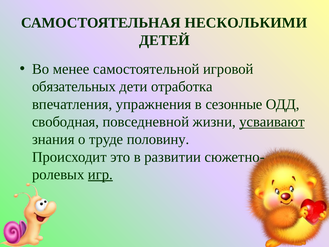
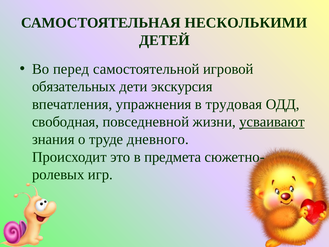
менее: менее -> перед
отработка: отработка -> экскурсия
сезонные: сезонные -> трудовая
половину: половину -> дневного
развитии: развитии -> предмета
игр underline: present -> none
